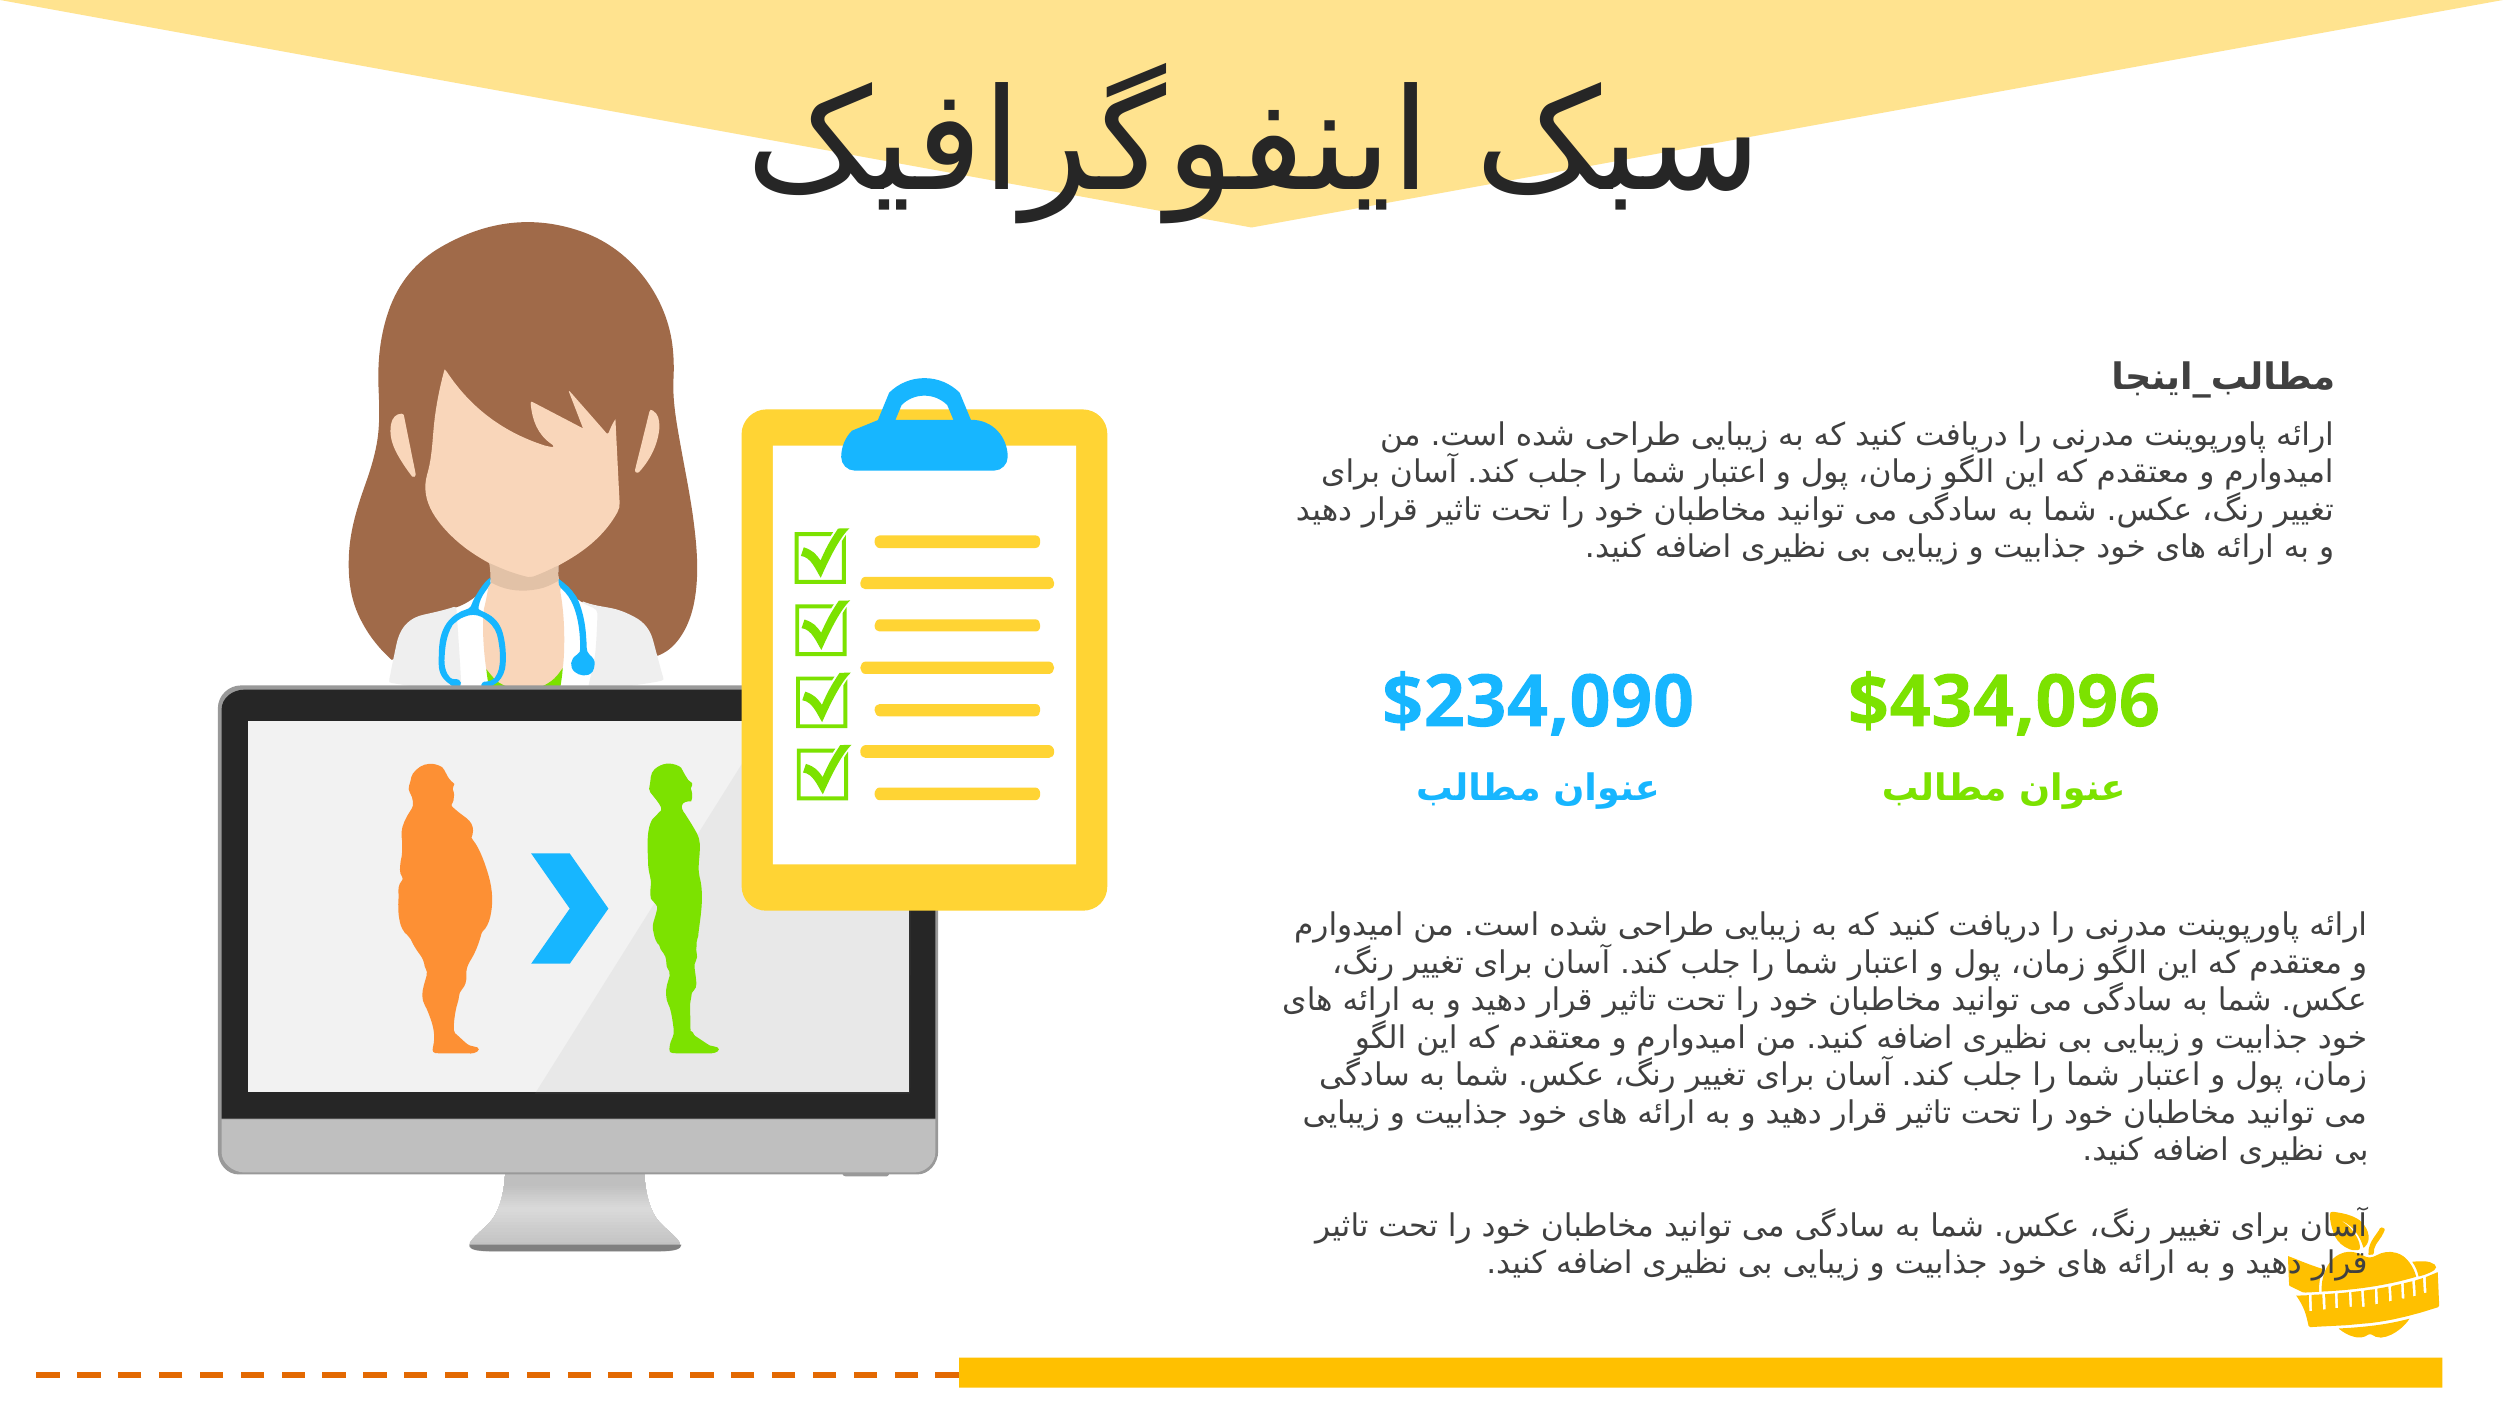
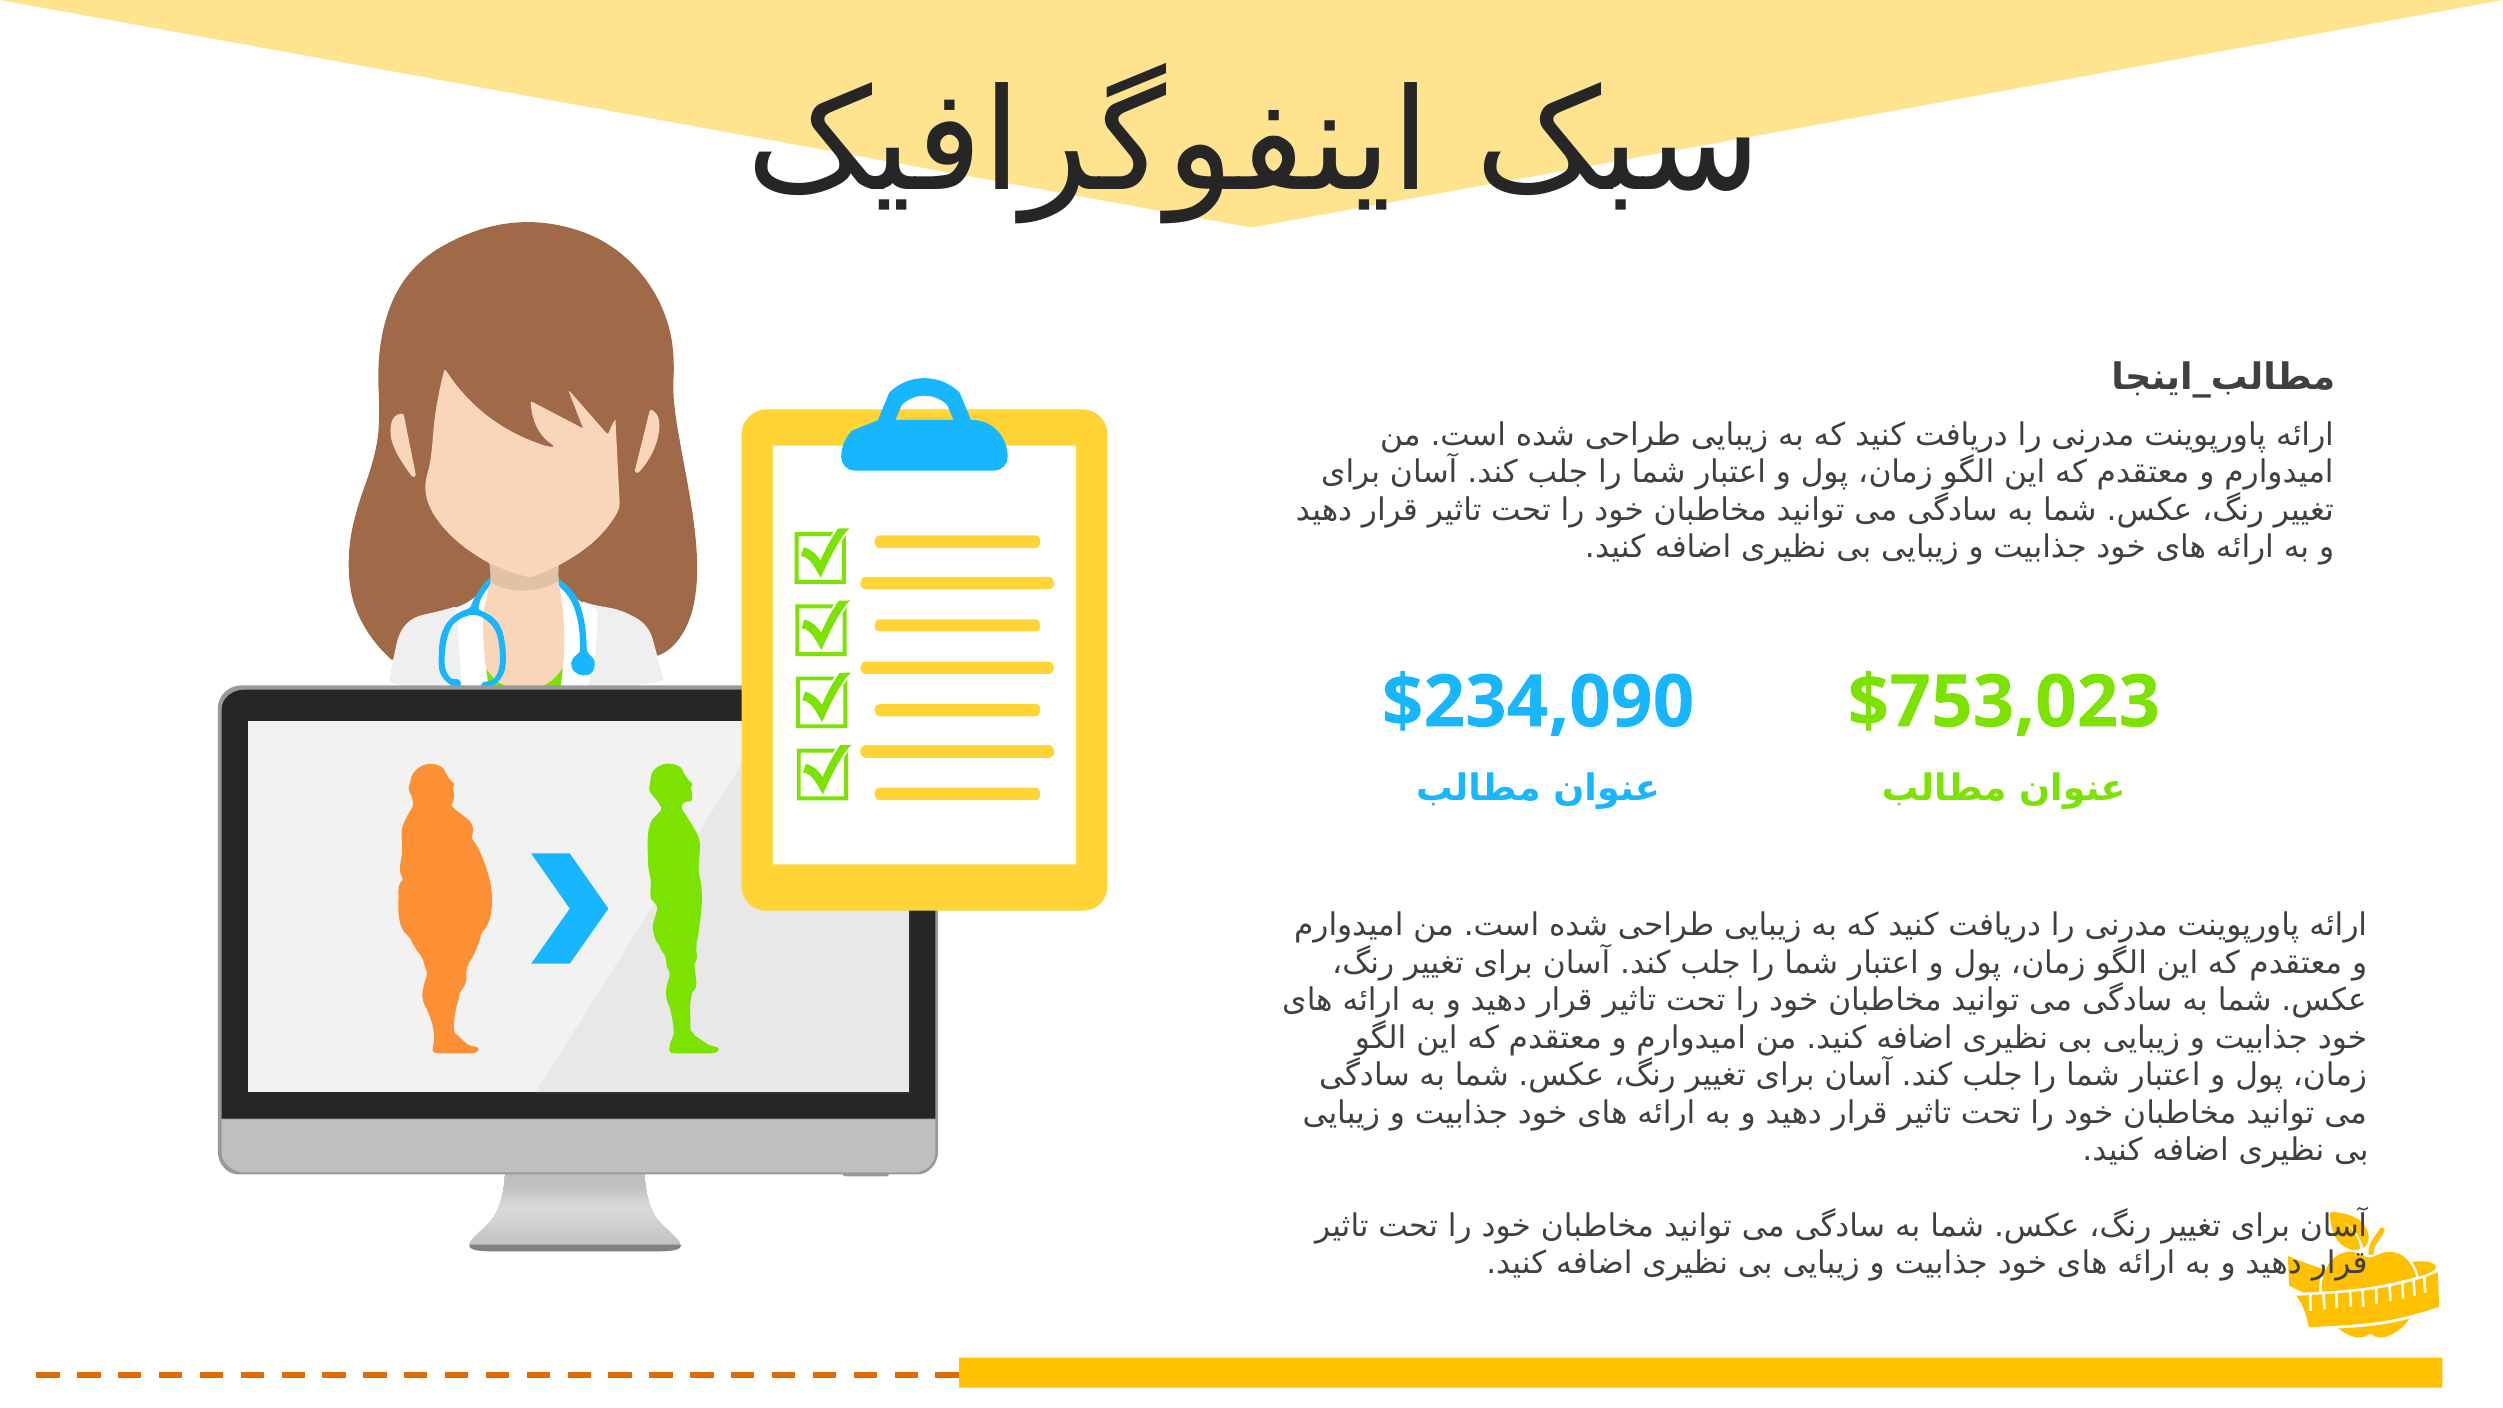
$434,096: $434,096 -> $753,023
